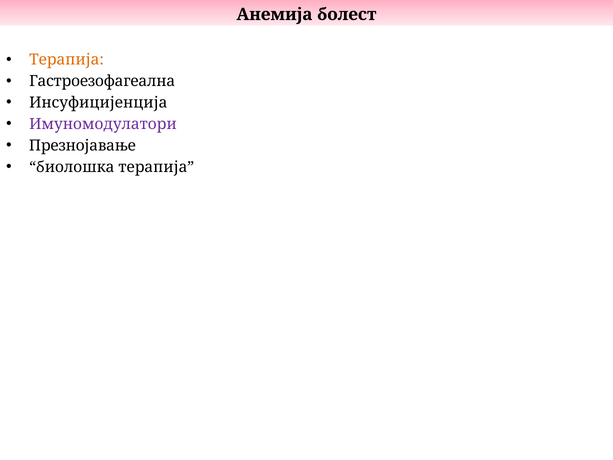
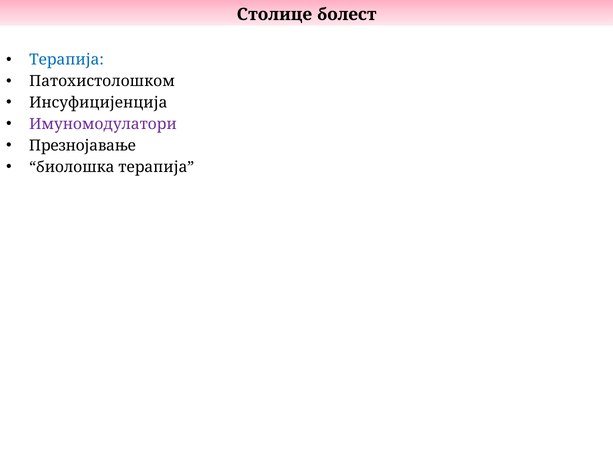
Анемија: Анемија -> Столице
Терапија at (66, 60) colour: orange -> blue
Гастроезофагеална: Гастроезофагеална -> Патохистолошком
